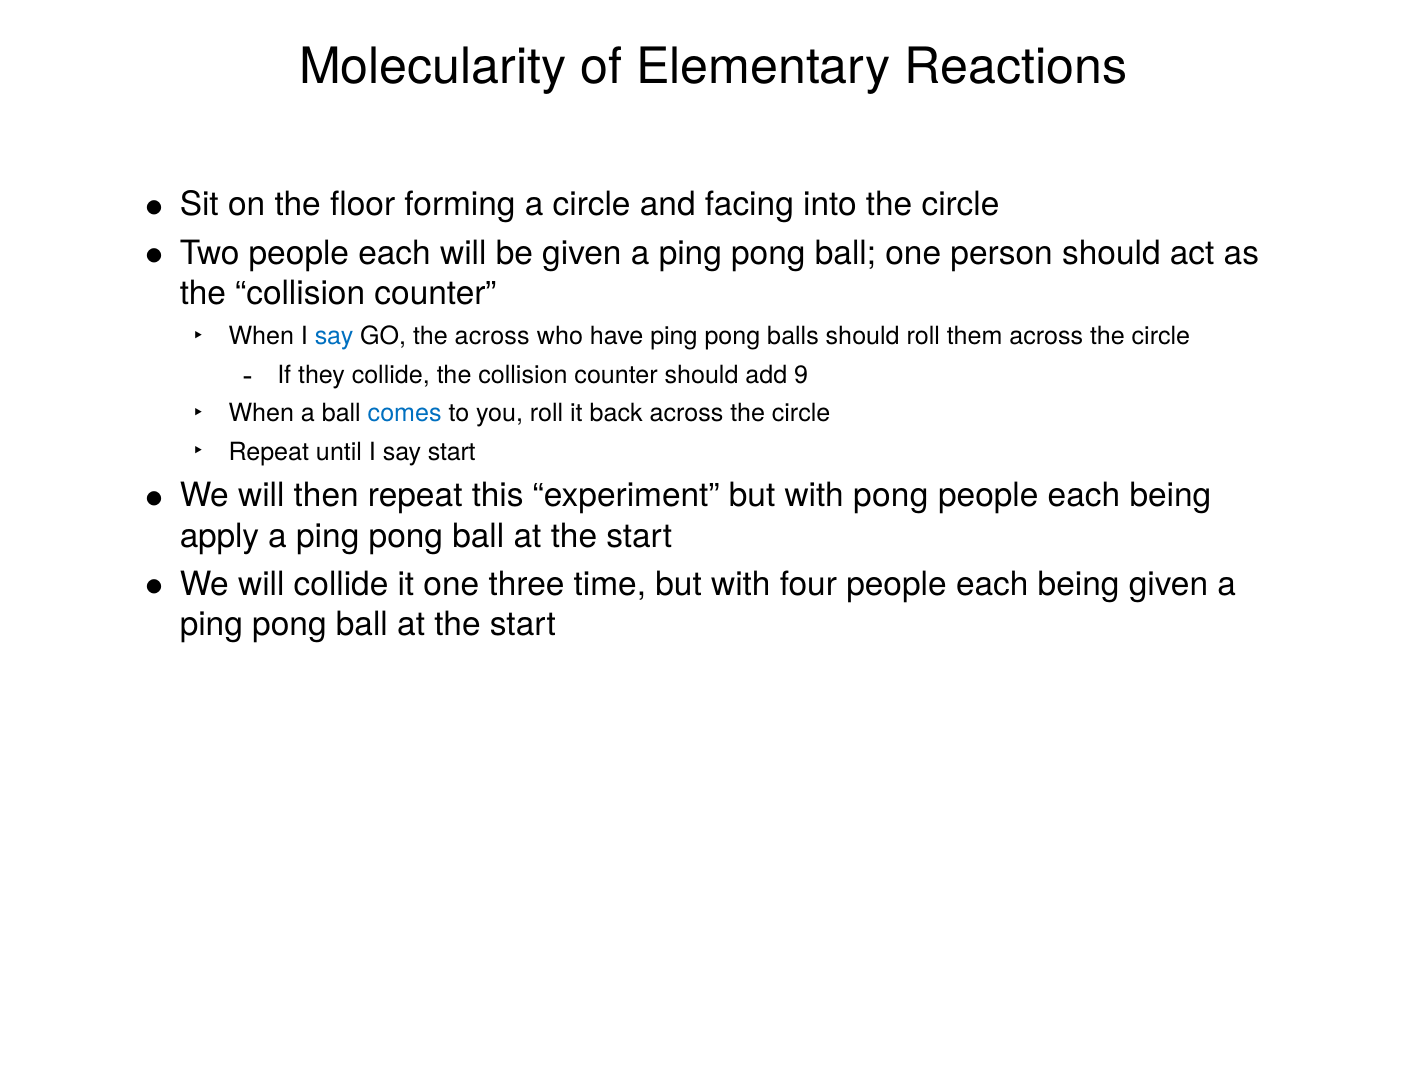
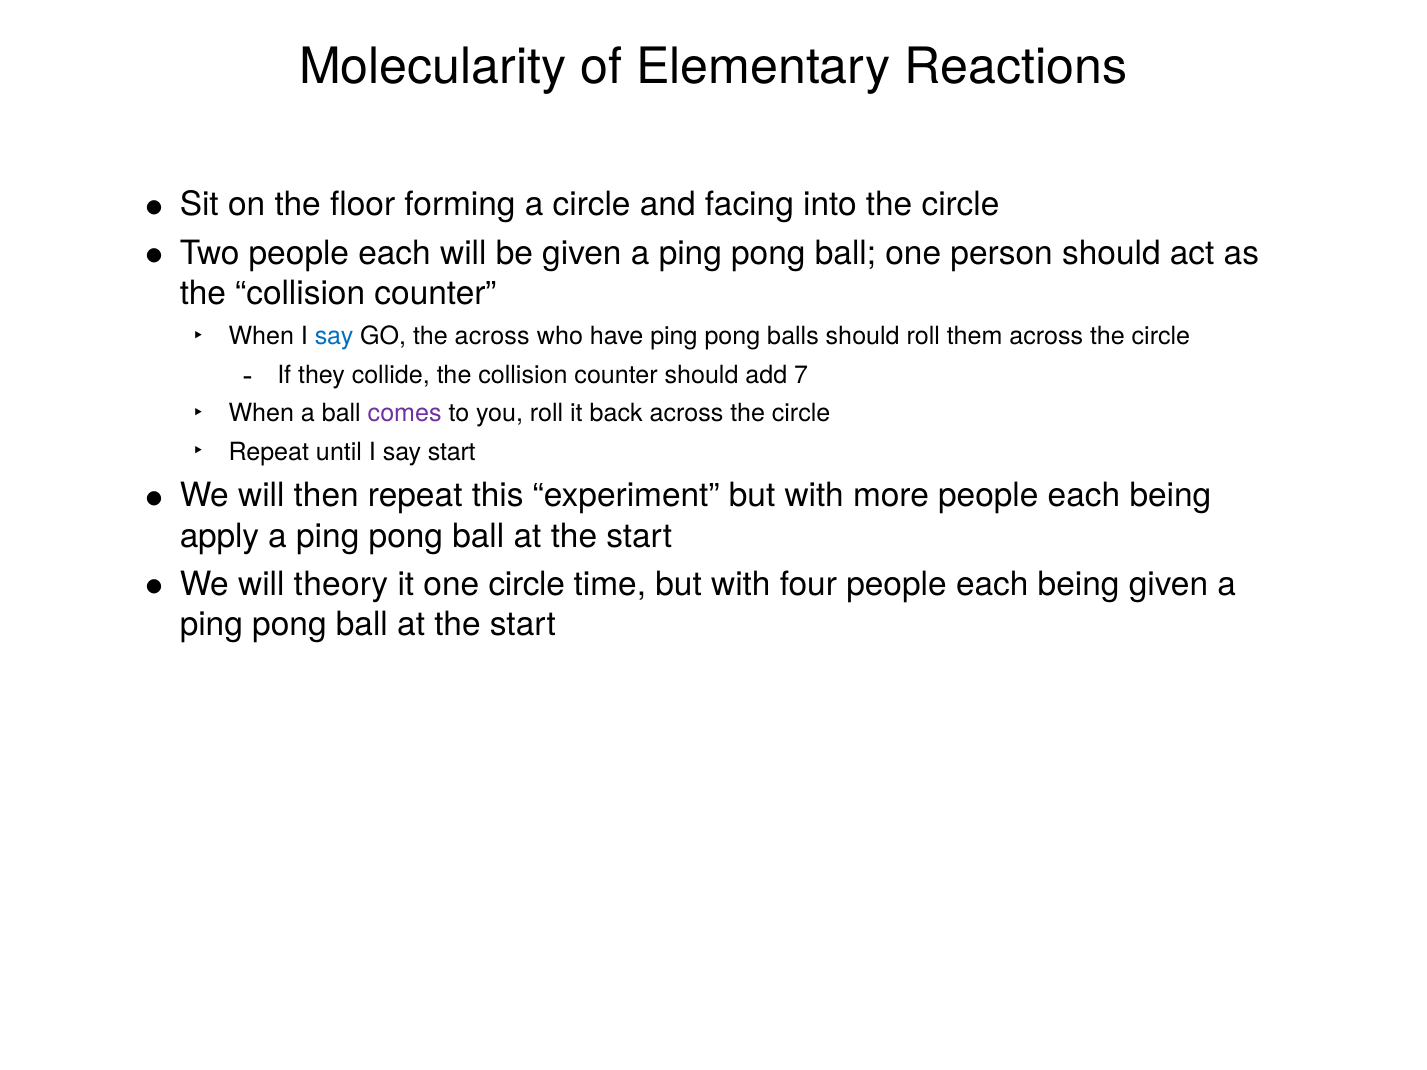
9: 9 -> 7
comes colour: blue -> purple
with pong: pong -> more
will collide: collide -> theory
one three: three -> circle
